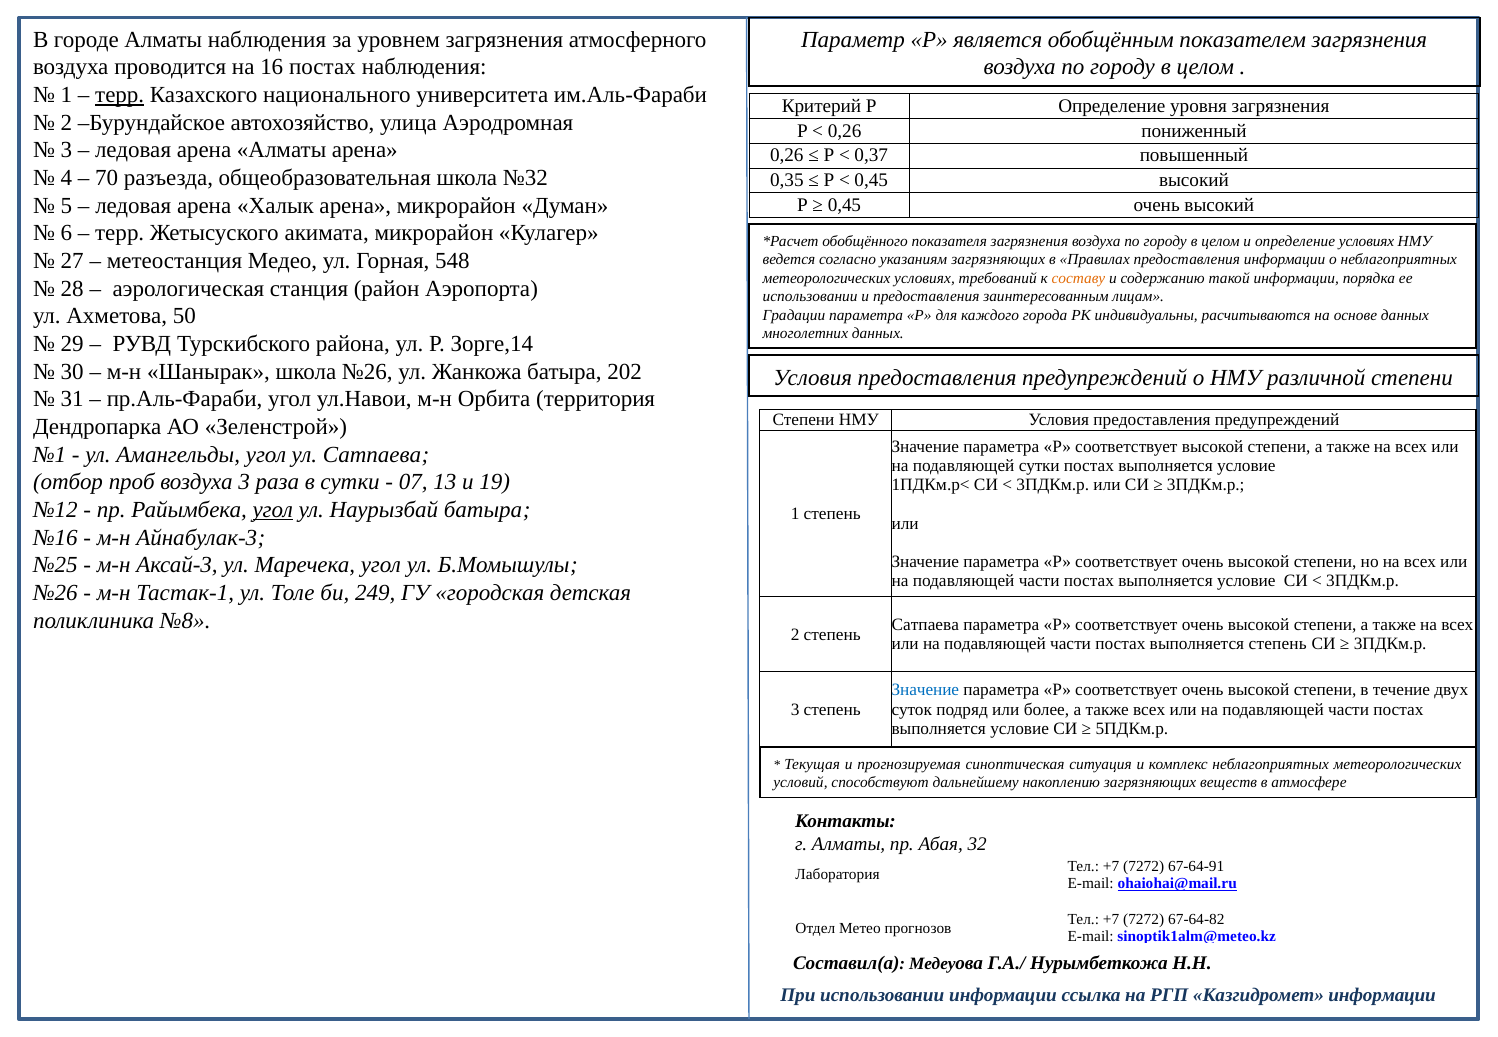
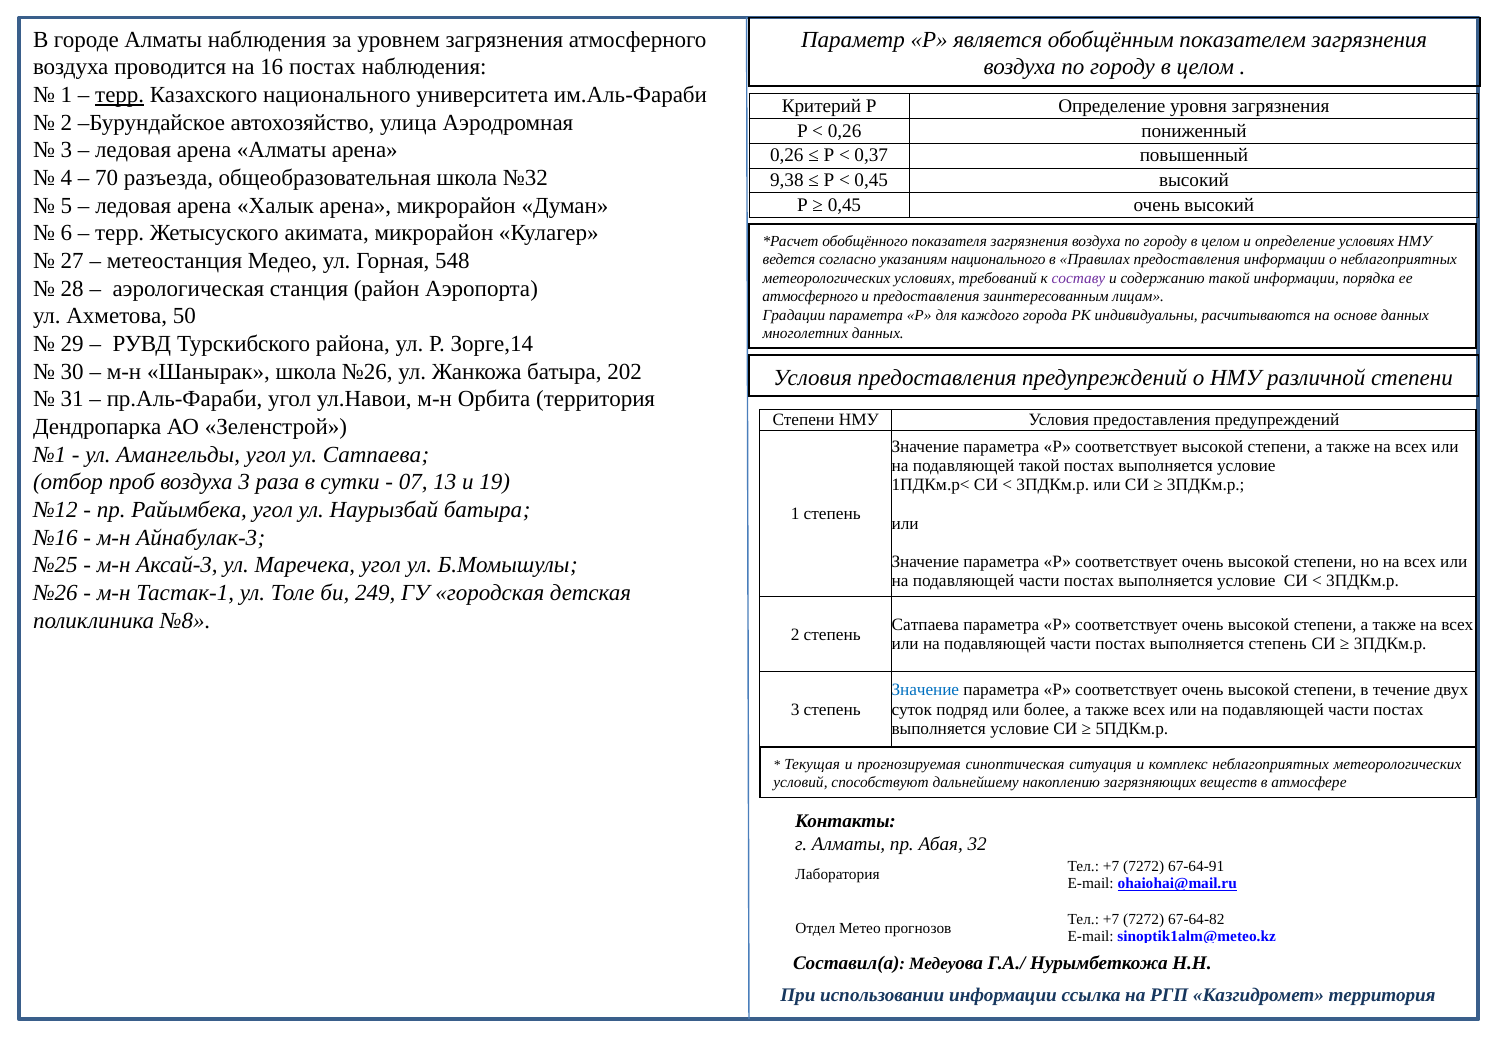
0,35: 0,35 -> 9,38
указаниям загрязняющих: загрязняющих -> национального
составу colour: orange -> purple
использовании at (810, 297): использовании -> атмосферного
подавляющей сутки: сутки -> такой
угол at (273, 510) underline: present -> none
Казгидромет информации: информации -> территория
